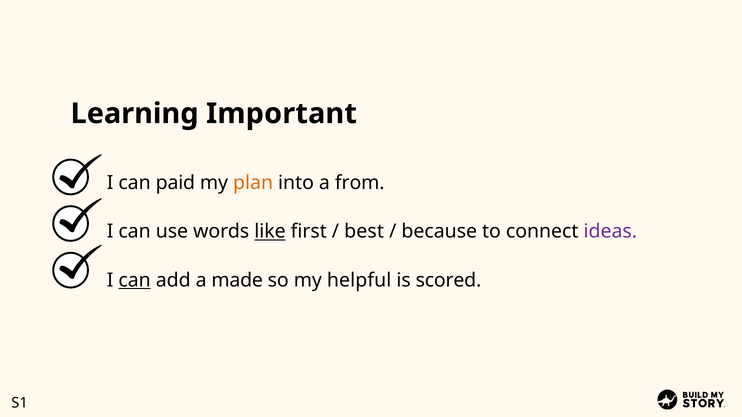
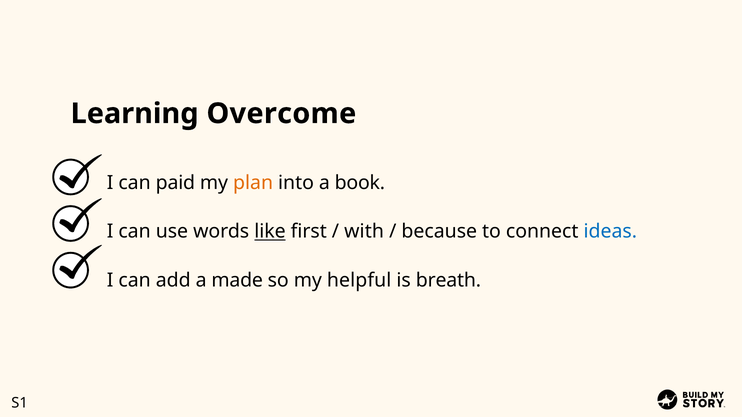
Important: Important -> Overcome
from: from -> book
best: best -> with
ideas colour: purple -> blue
can at (135, 280) underline: present -> none
scored: scored -> breath
